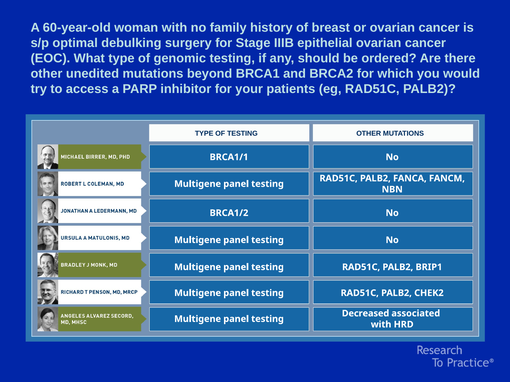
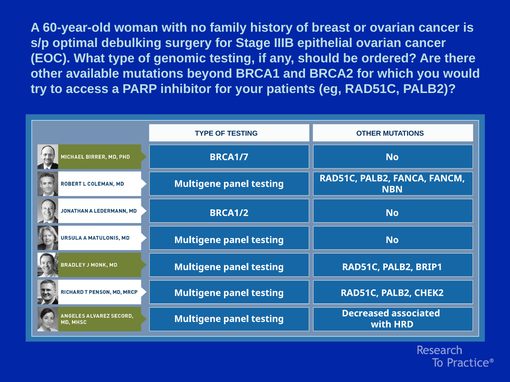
unedited: unedited -> available
BRCA1/1: BRCA1/1 -> BRCA1/7
